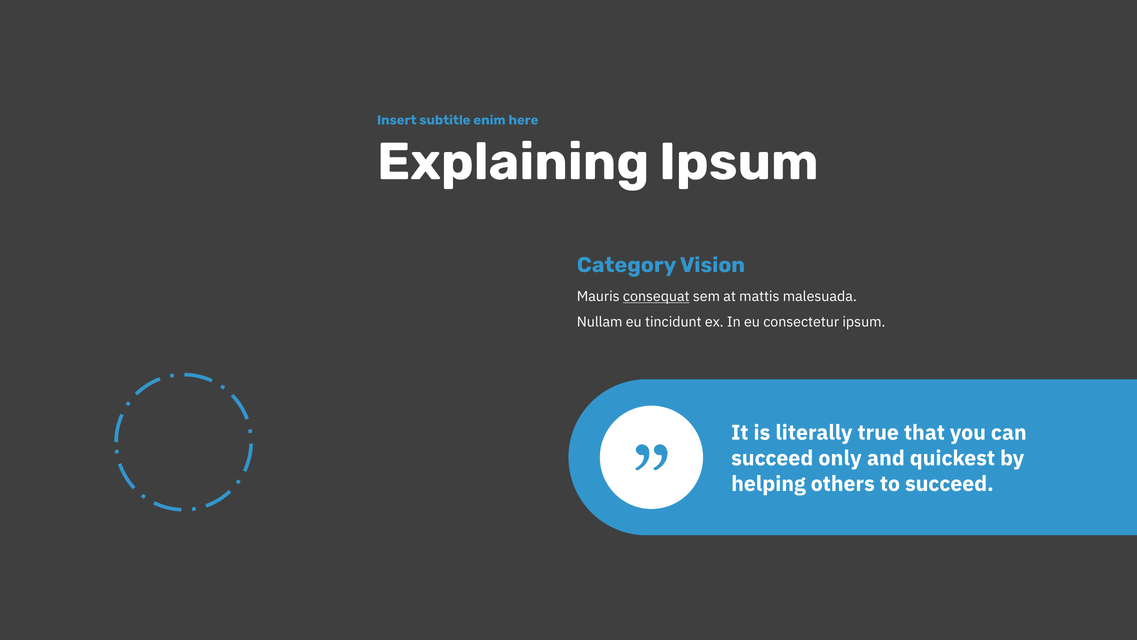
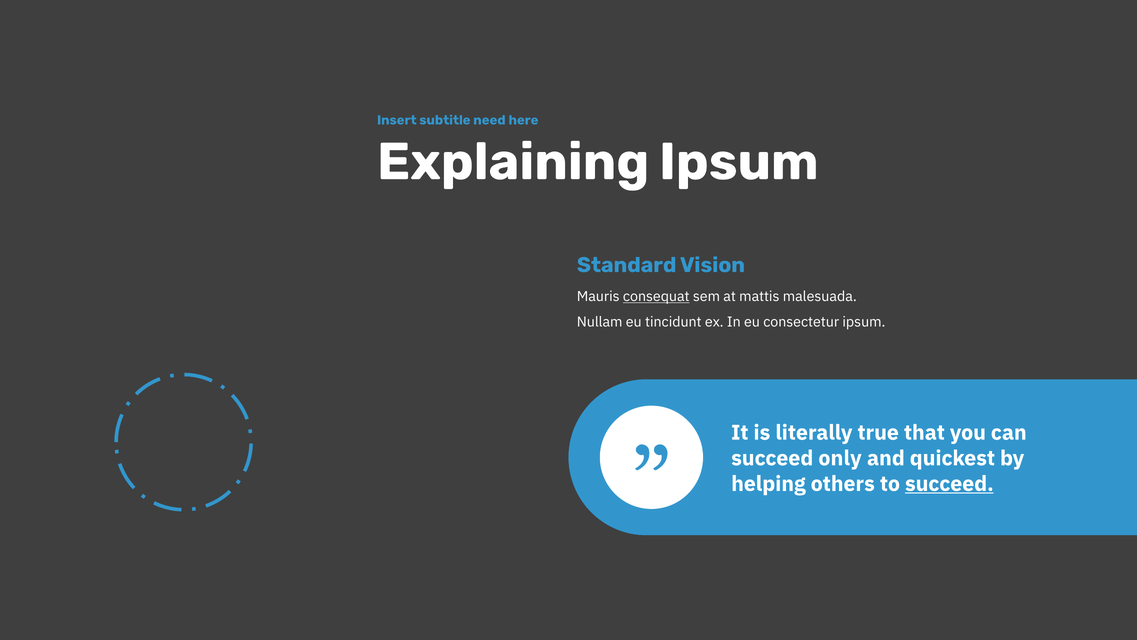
enim: enim -> need
Category: Category -> Standard
succeed at (949, 484) underline: none -> present
